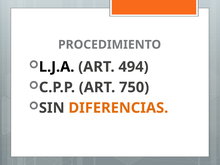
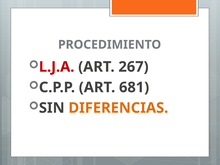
L.J.A colour: black -> red
494: 494 -> 267
750: 750 -> 681
